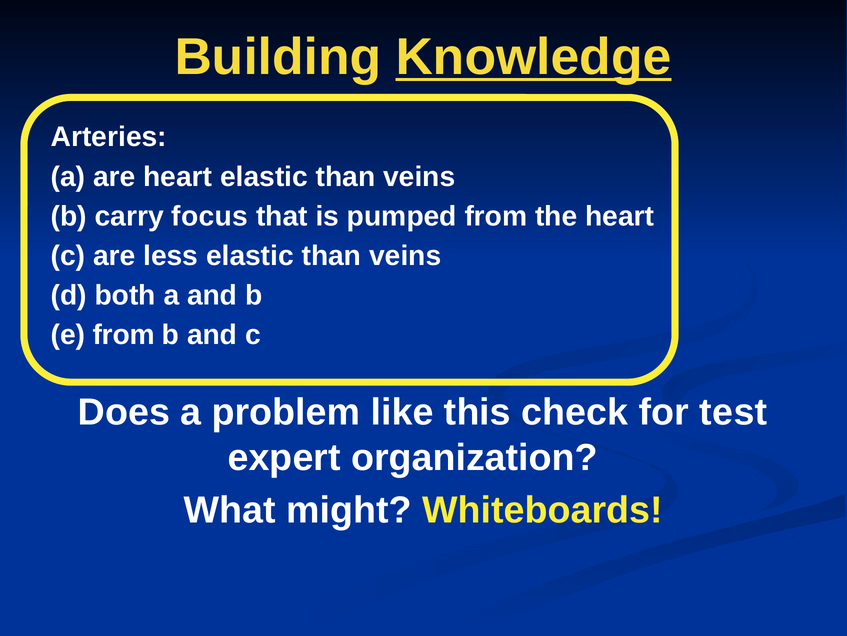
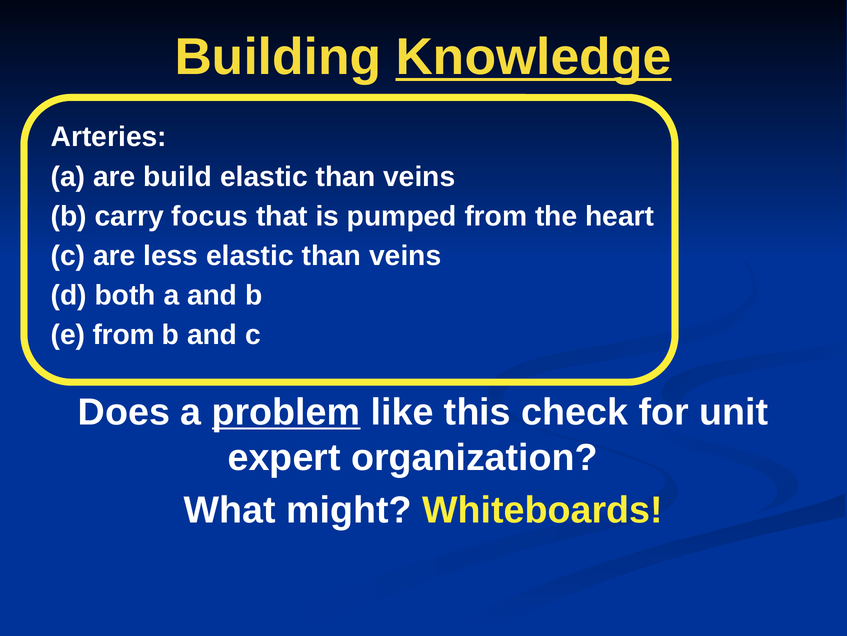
are heart: heart -> build
problem underline: none -> present
test: test -> unit
